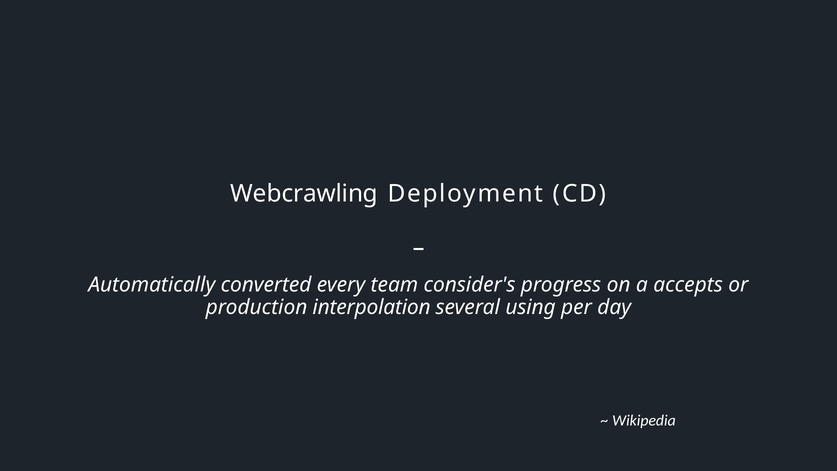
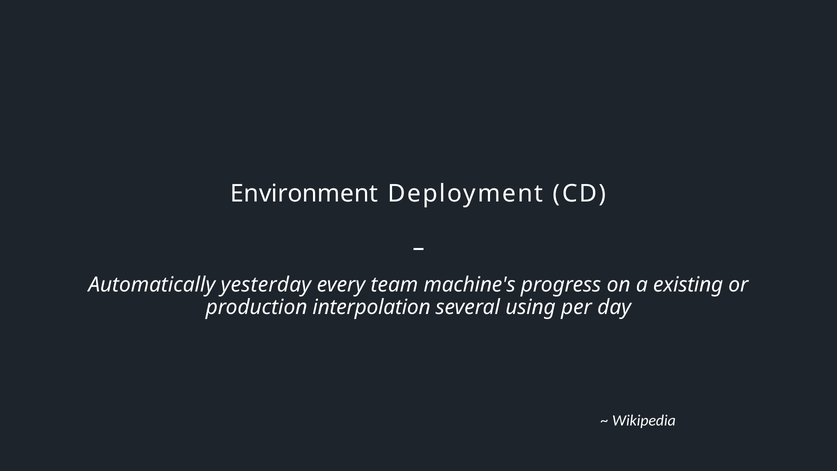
Webcrawling: Webcrawling -> Environment
converted: converted -> yesterday
consider's: consider's -> machine's
accepts: accepts -> existing
